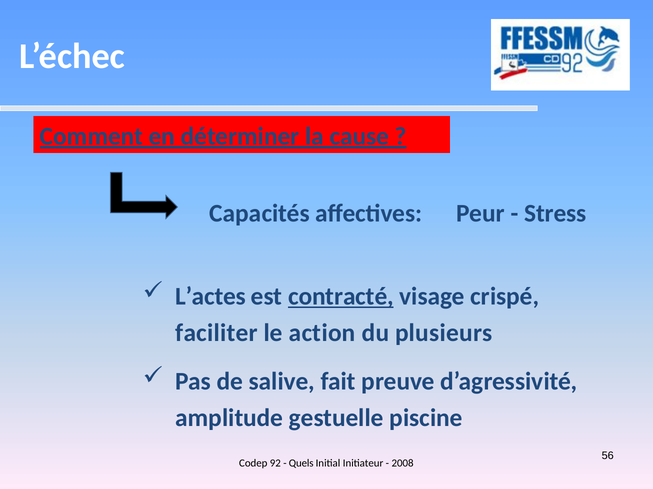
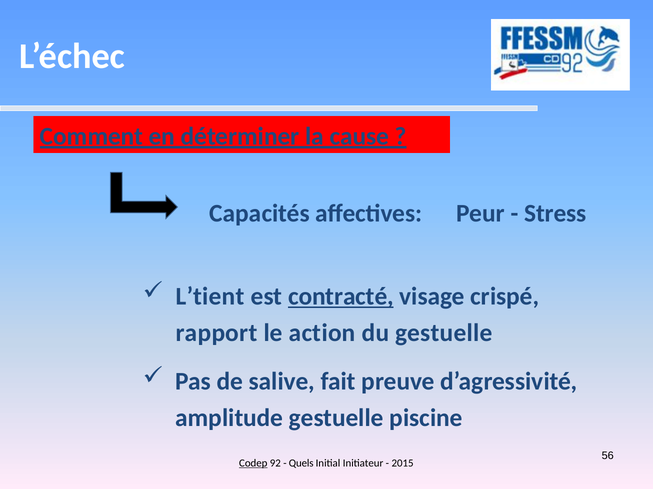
L’actes: L’actes -> L’tient
faciliter: faciliter -> rapport
du plusieurs: plusieurs -> gestuelle
Codep underline: none -> present
2008: 2008 -> 2015
